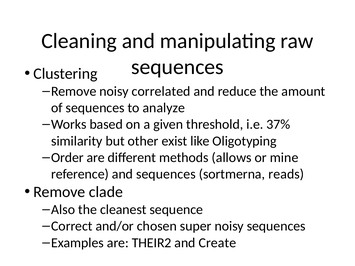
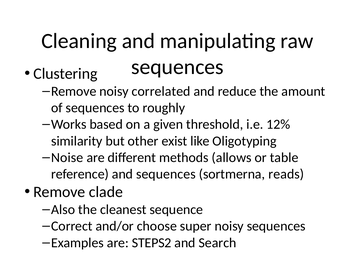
analyze: analyze -> roughly
37%: 37% -> 12%
Order: Order -> Noise
mine: mine -> table
chosen: chosen -> choose
THEIR2: THEIR2 -> STEPS2
Create: Create -> Search
